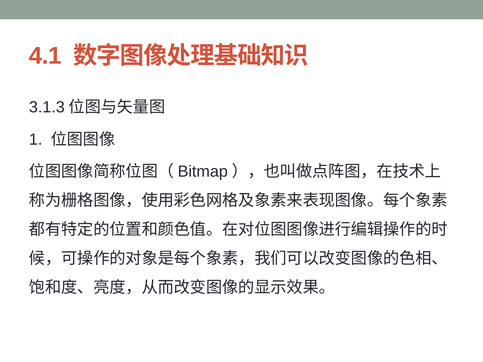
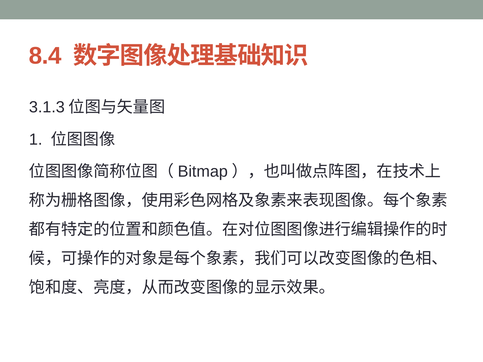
4.1: 4.1 -> 8.4
